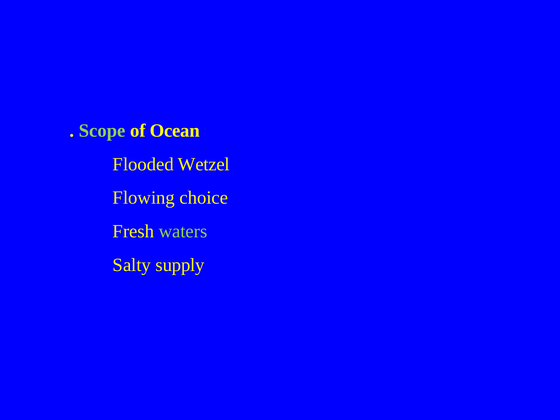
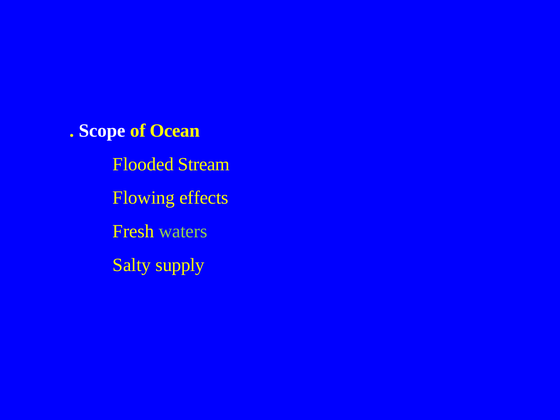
Scope colour: light green -> white
Wetzel: Wetzel -> Stream
choice: choice -> effects
